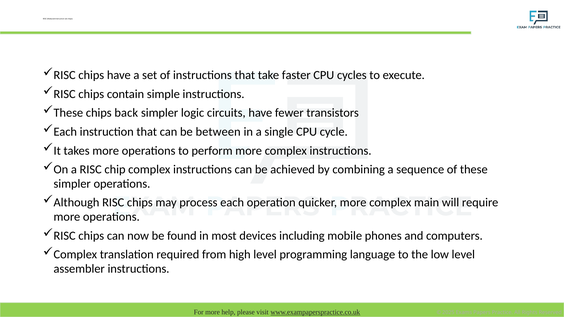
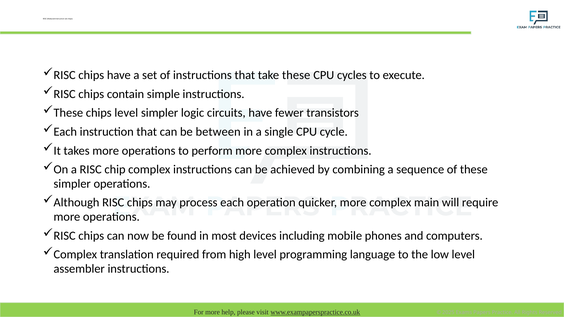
take faster: faster -> these
chips back: back -> level
